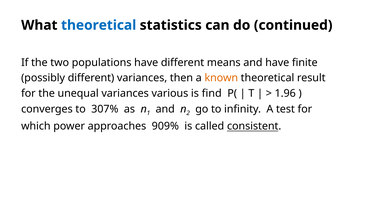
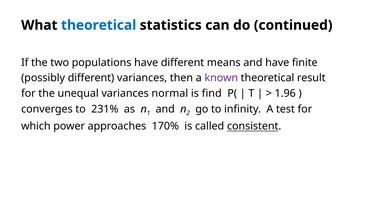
known colour: orange -> purple
various: various -> normal
307%: 307% -> 231%
909%: 909% -> 170%
